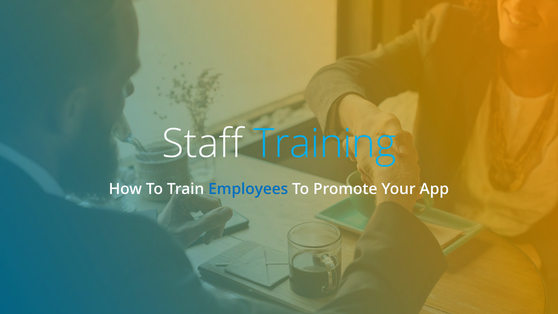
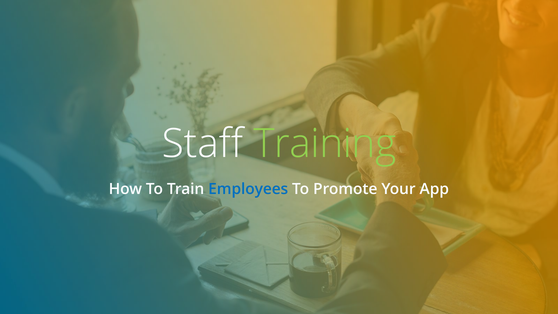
Training colour: light blue -> light green
